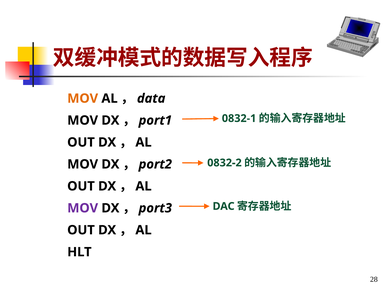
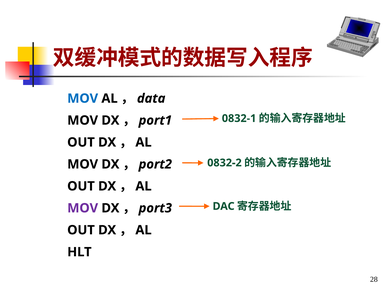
MOV at (83, 99) colour: orange -> blue
